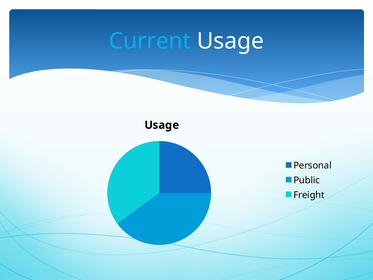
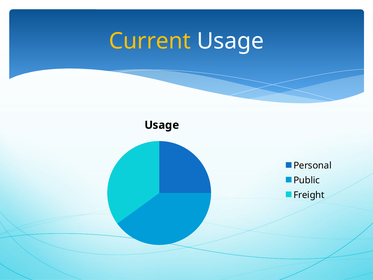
Current colour: light blue -> yellow
